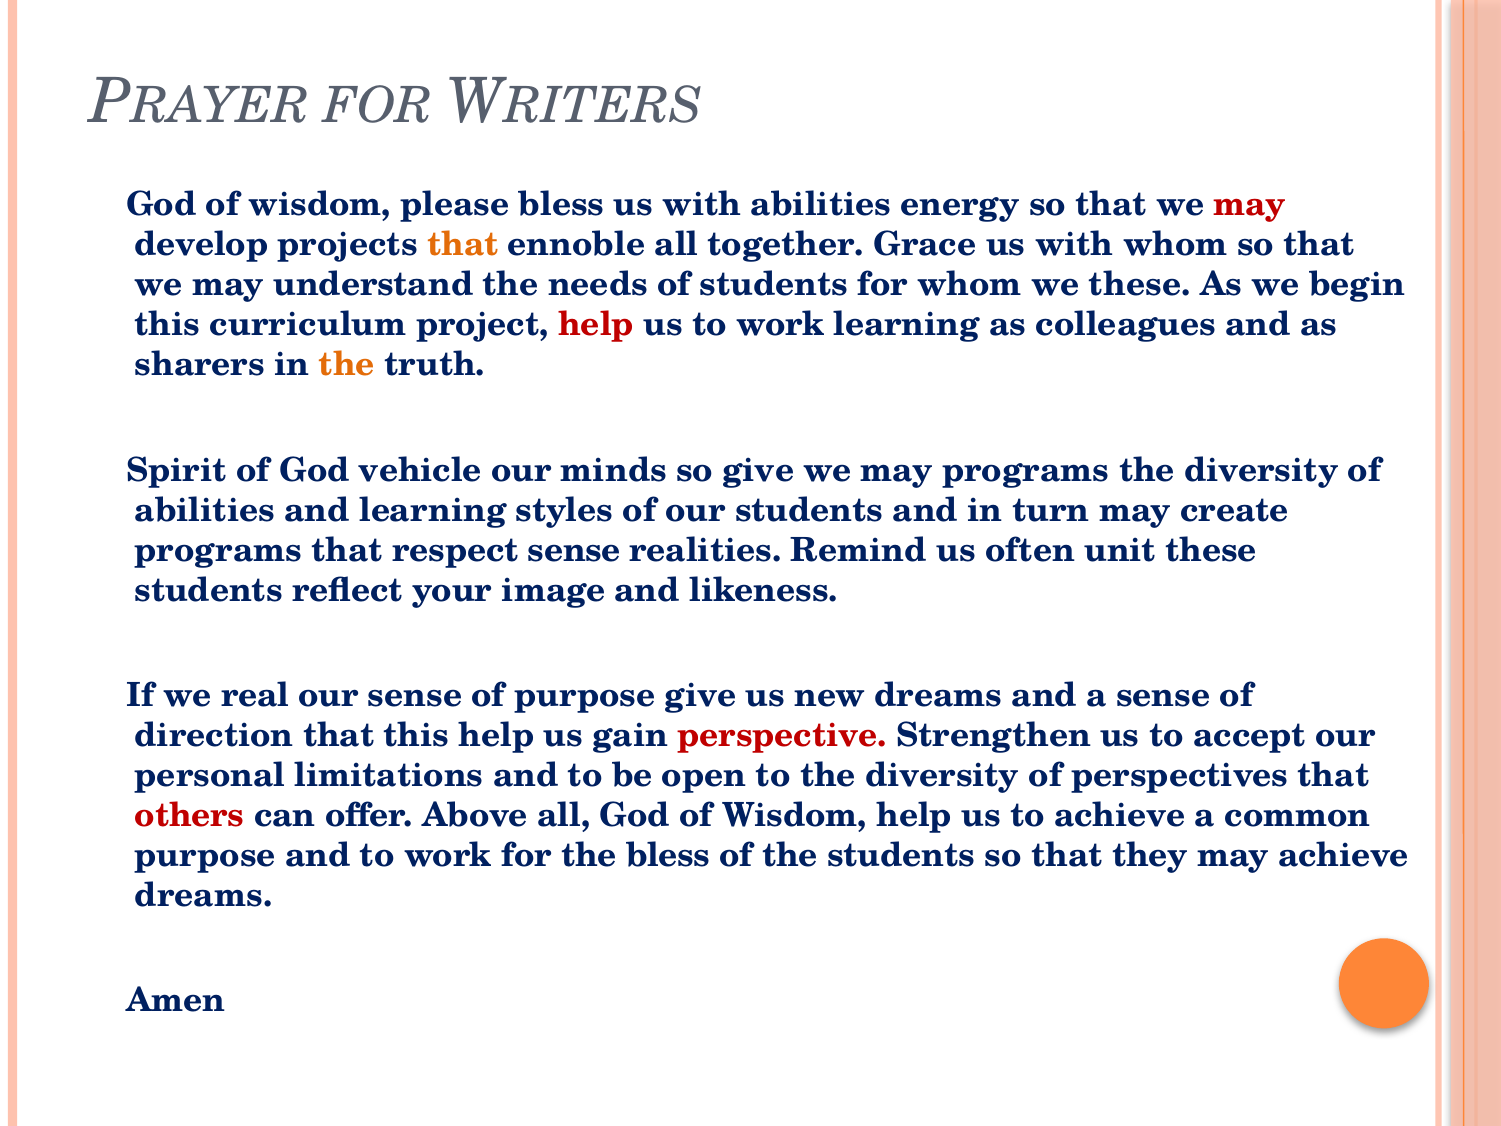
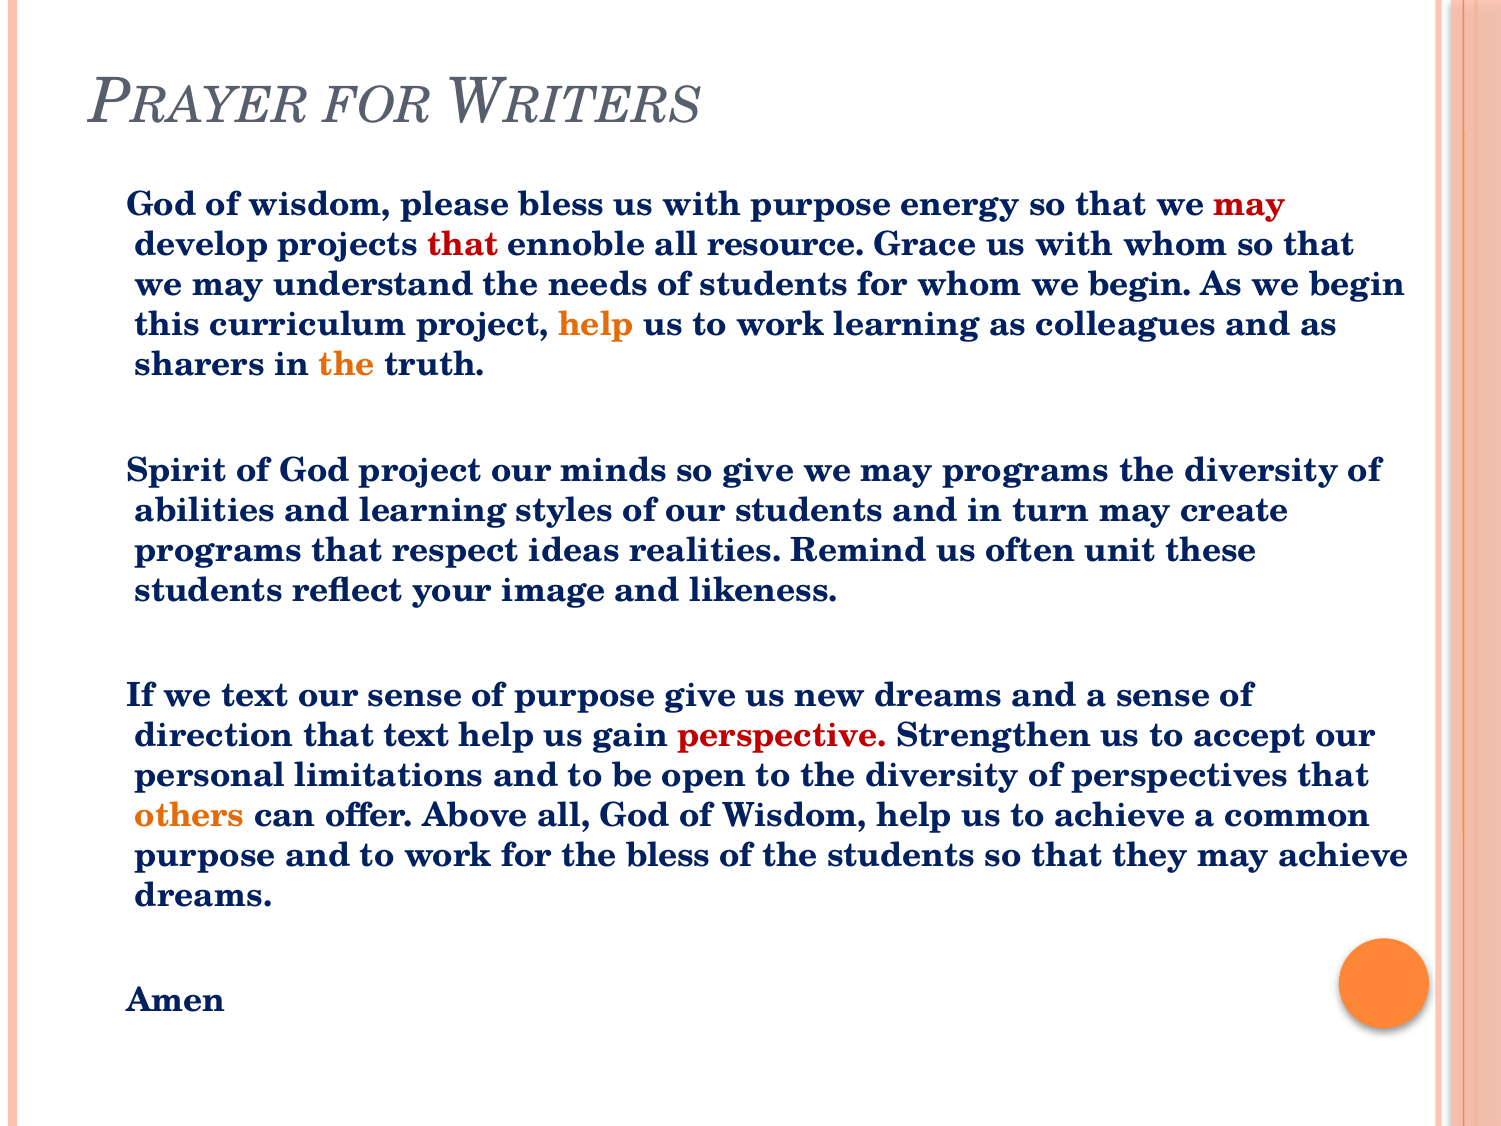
with abilities: abilities -> purpose
that at (463, 245) colour: orange -> red
together: together -> resource
whom we these: these -> begin
help at (596, 325) colour: red -> orange
God vehicle: vehicle -> project
respect sense: sense -> ideas
we real: real -> text
that this: this -> text
others colour: red -> orange
